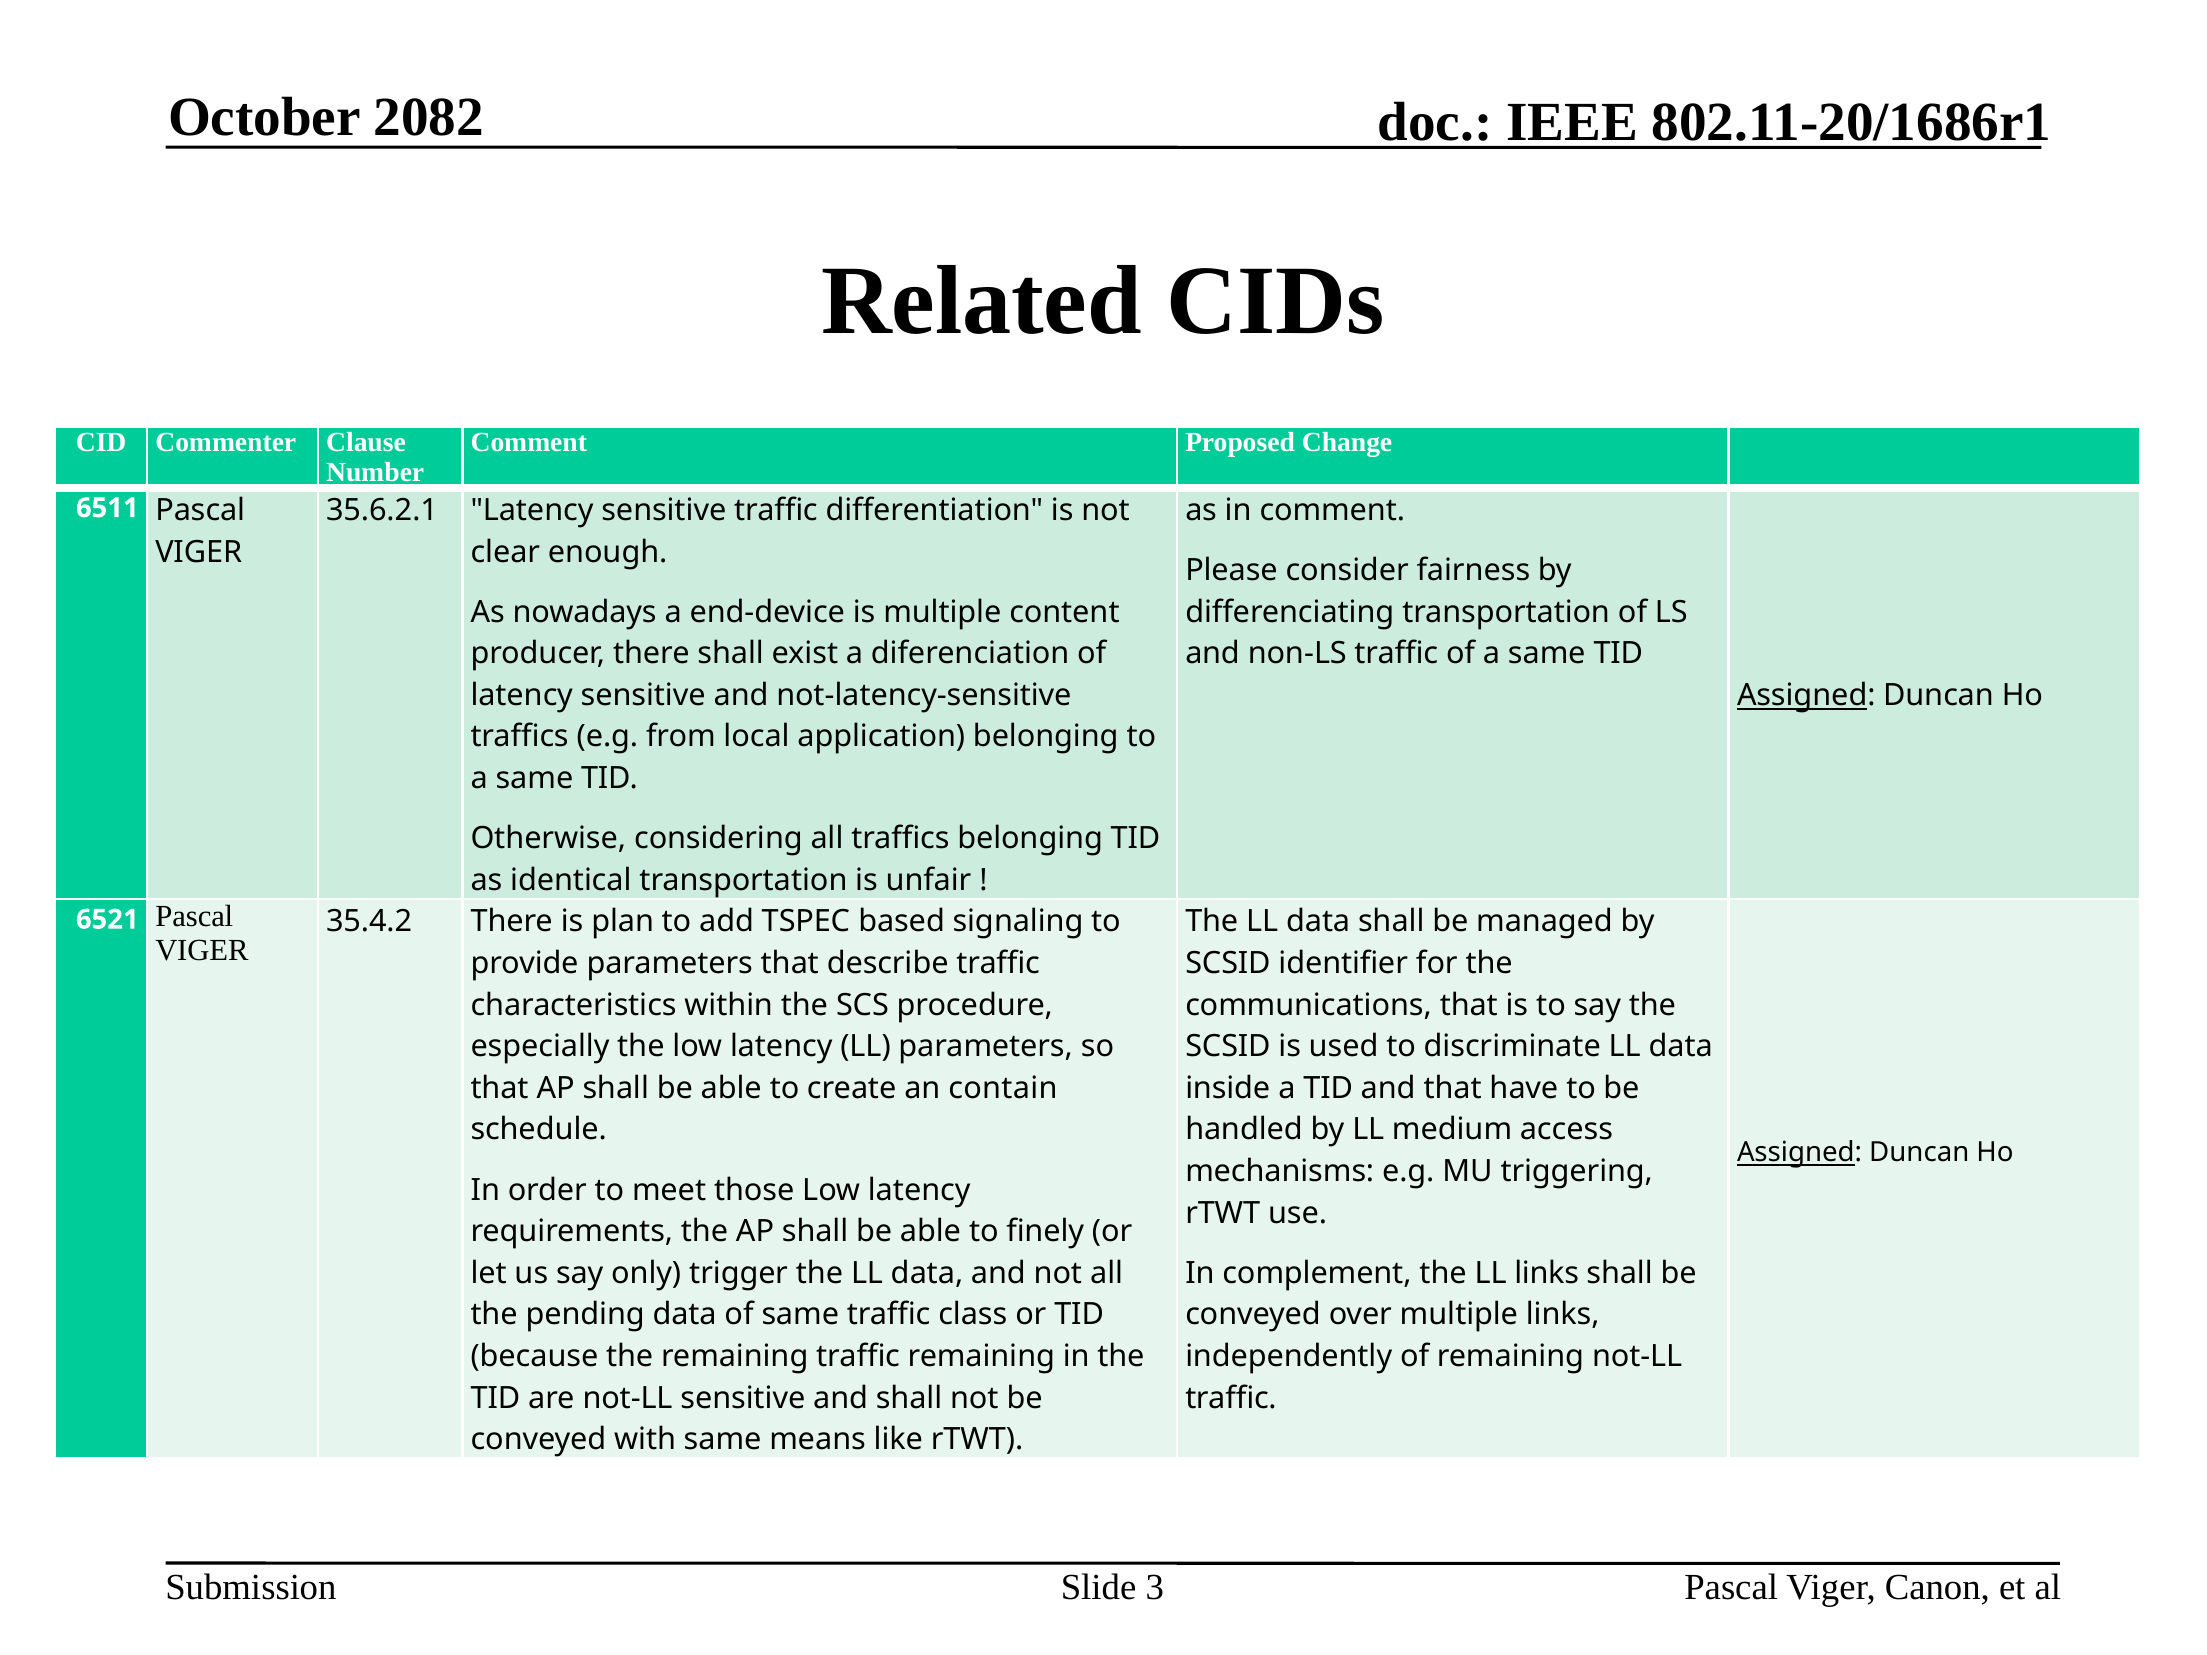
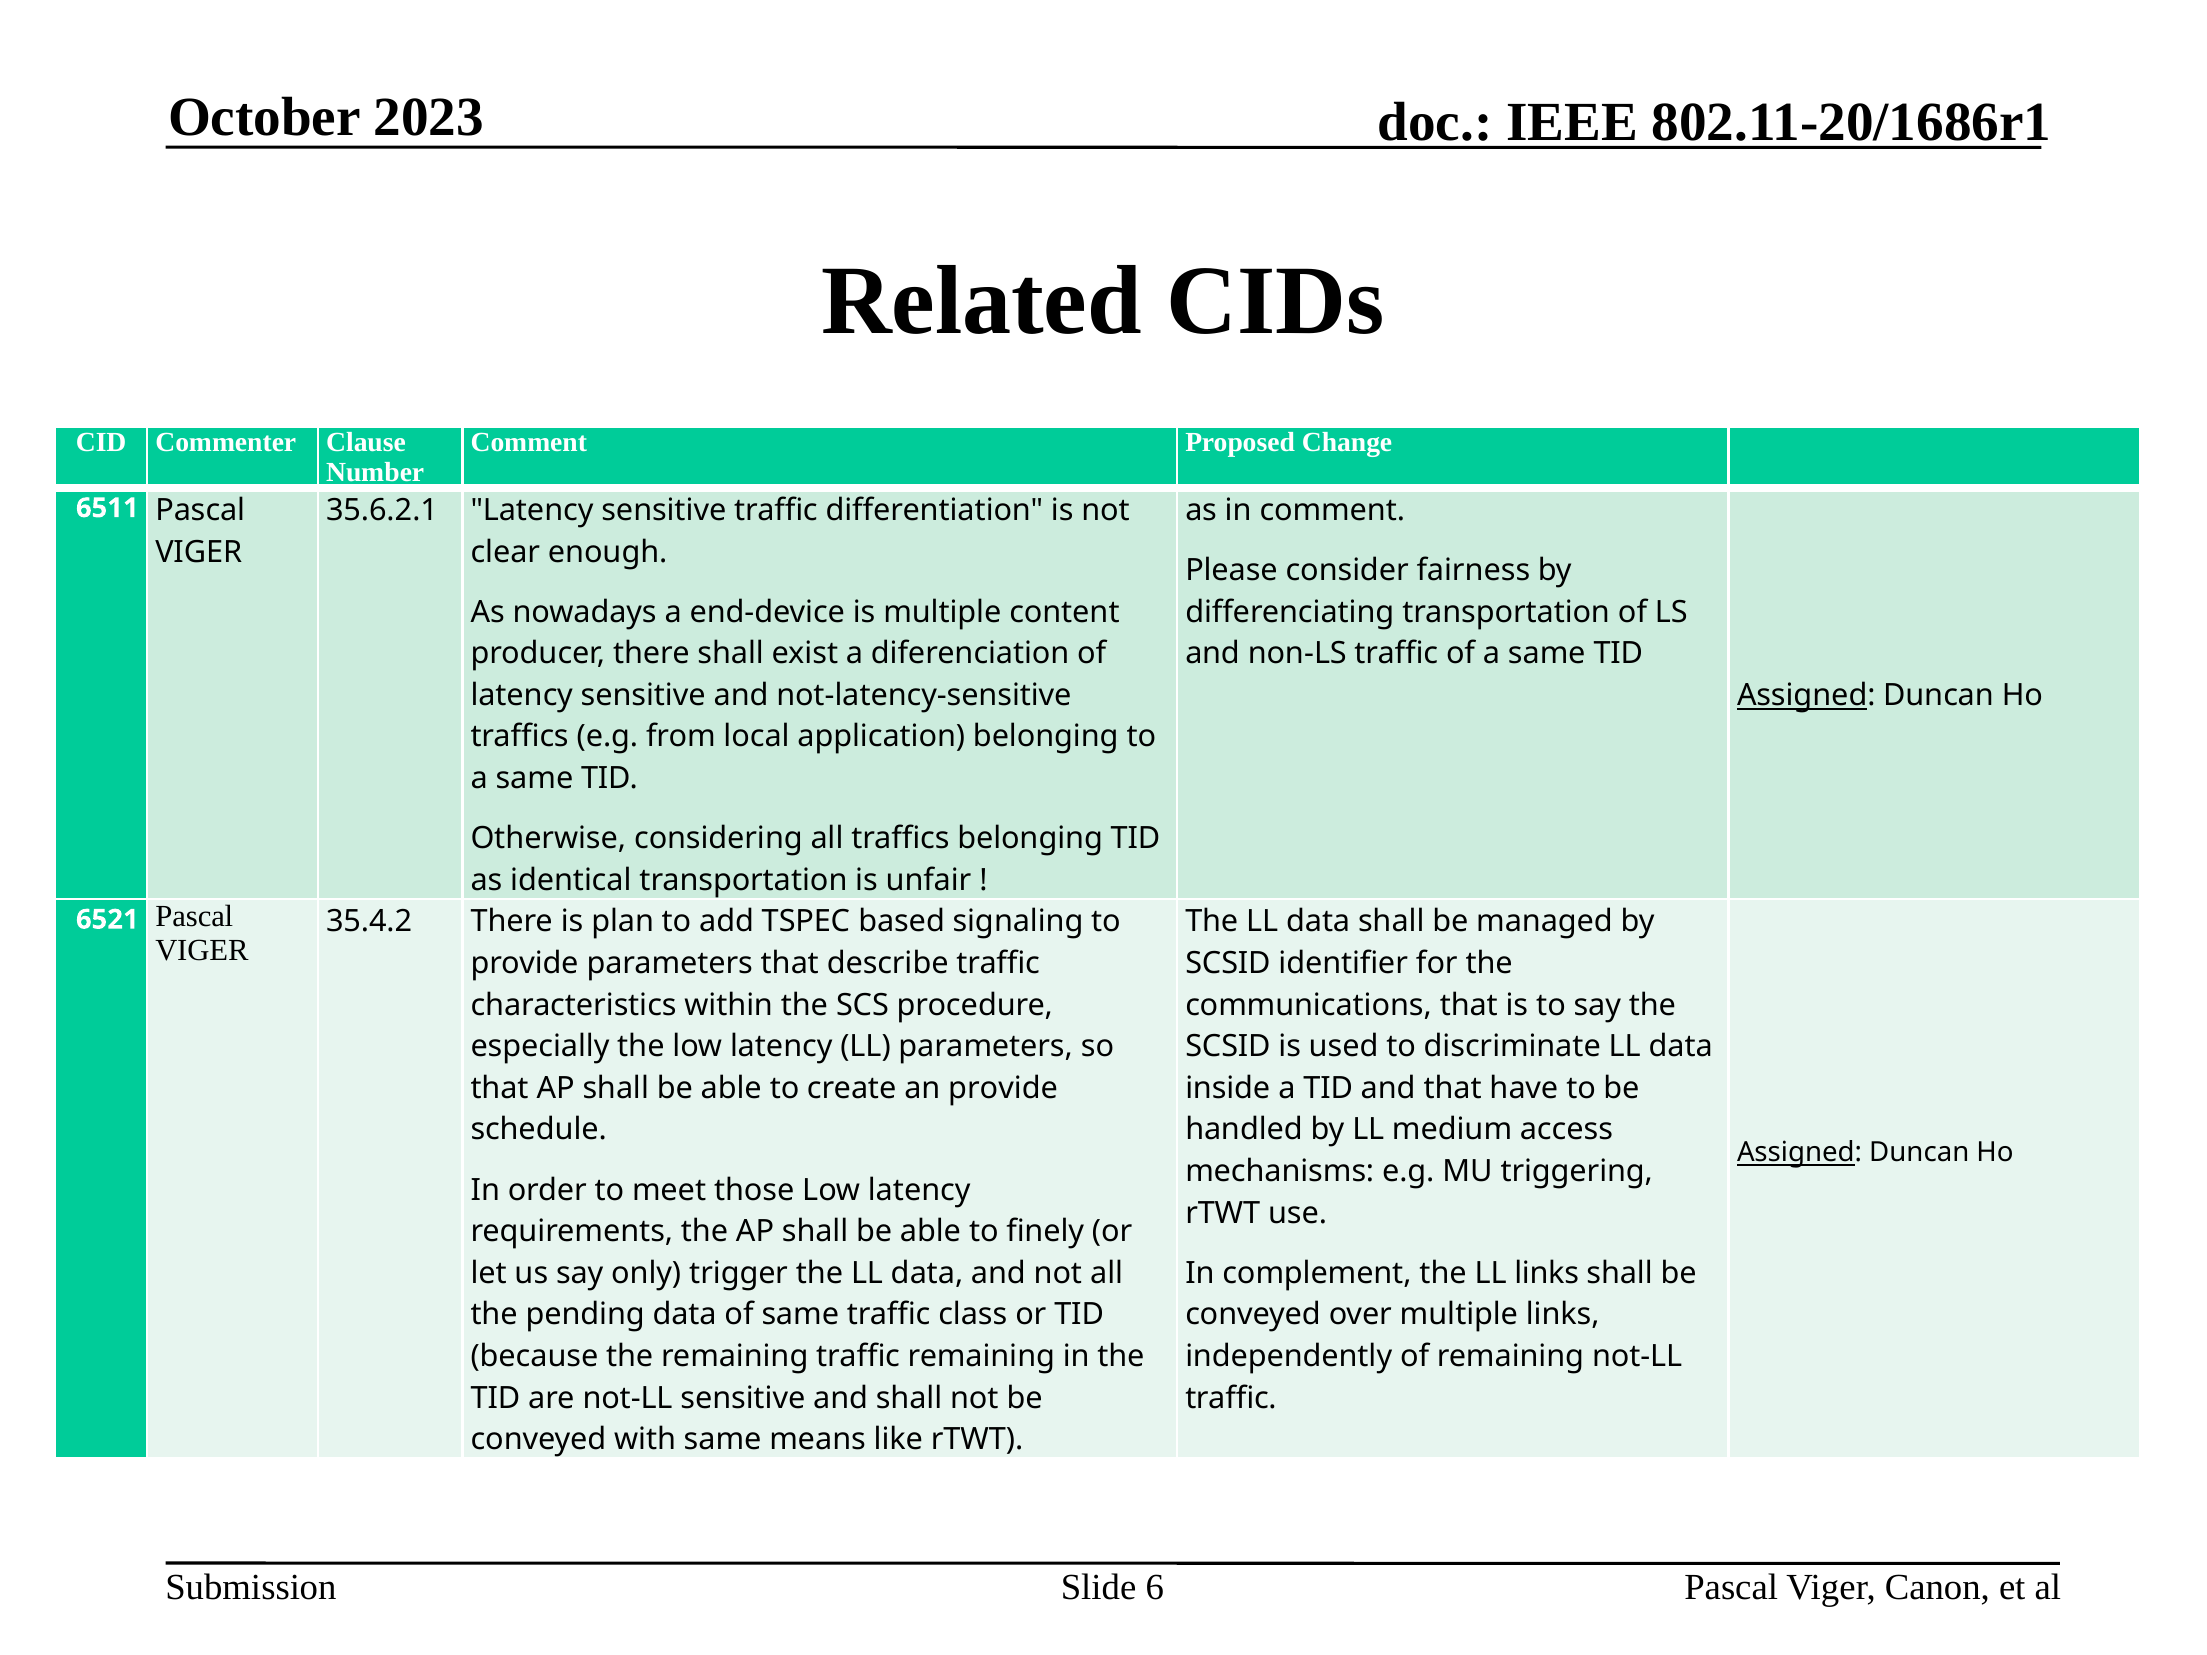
2082: 2082 -> 2023
an contain: contain -> provide
3: 3 -> 6
